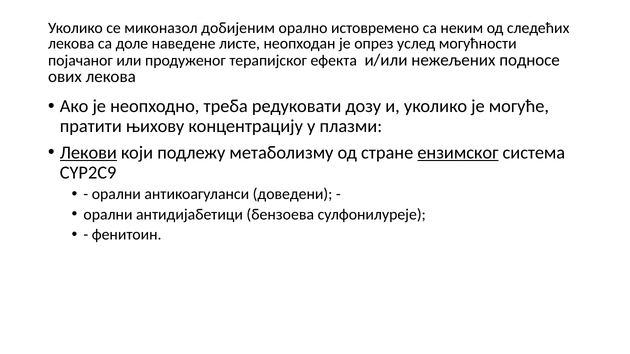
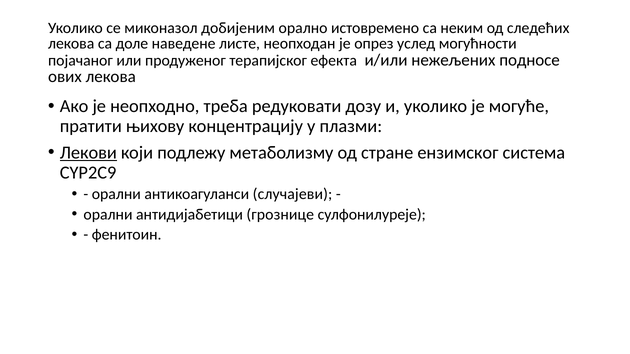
ензимског underline: present -> none
доведени: доведени -> случајеви
бензоева: бензоева -> грознице
